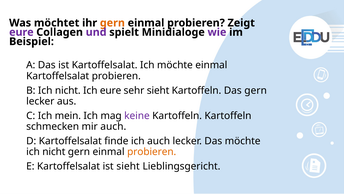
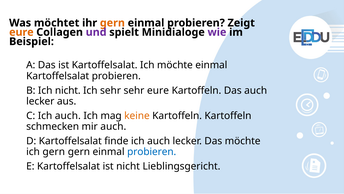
eure at (21, 32) colour: purple -> orange
Ich eure: eure -> sehr
sehr sieht: sieht -> eure
Das gern: gern -> auch
C Ich mein: mein -> auch
keine colour: purple -> orange
nicht at (54, 151): nicht -> gern
probieren at (152, 151) colour: orange -> blue
ist sieht: sieht -> nicht
